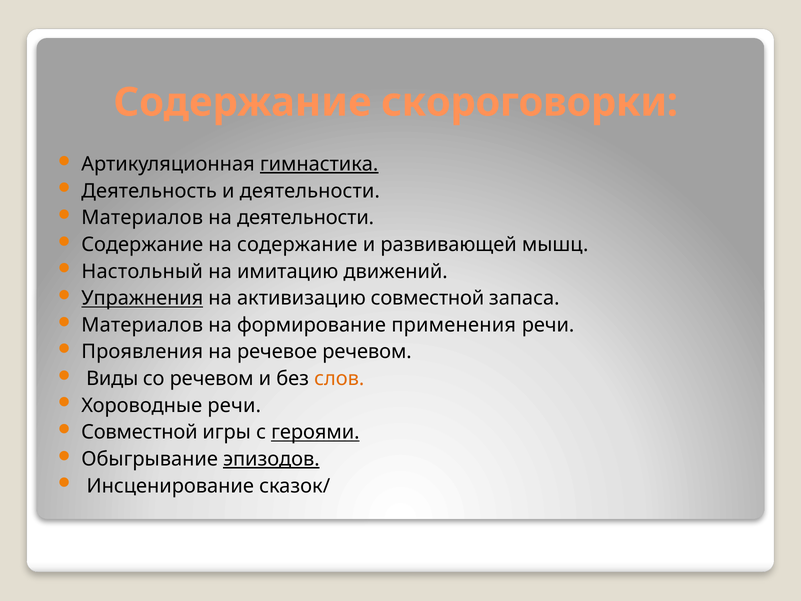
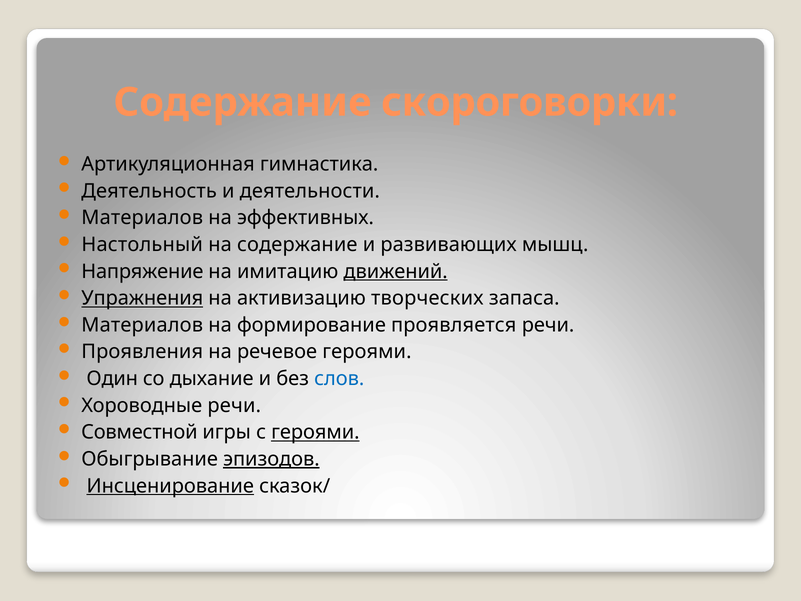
гимнастика underline: present -> none
на деятельности: деятельности -> эффективных
Содержание at (142, 245): Содержание -> Настольный
развивающей: развивающей -> развивающих
Настольный: Настольный -> Напряжение
движений underline: none -> present
активизацию совместной: совместной -> творческих
применения: применения -> проявляется
речевое речевом: речевом -> героями
Виды: Виды -> Один
со речевом: речевом -> дыхание
слов colour: orange -> blue
Инсценирование underline: none -> present
